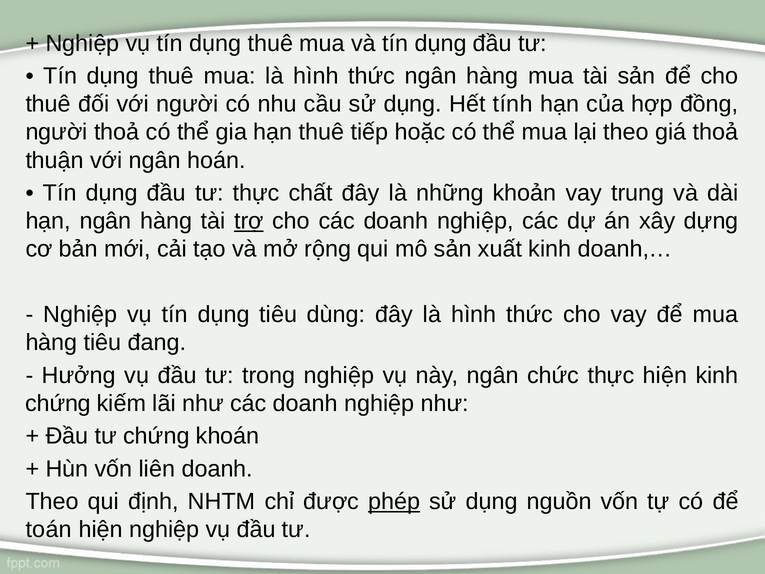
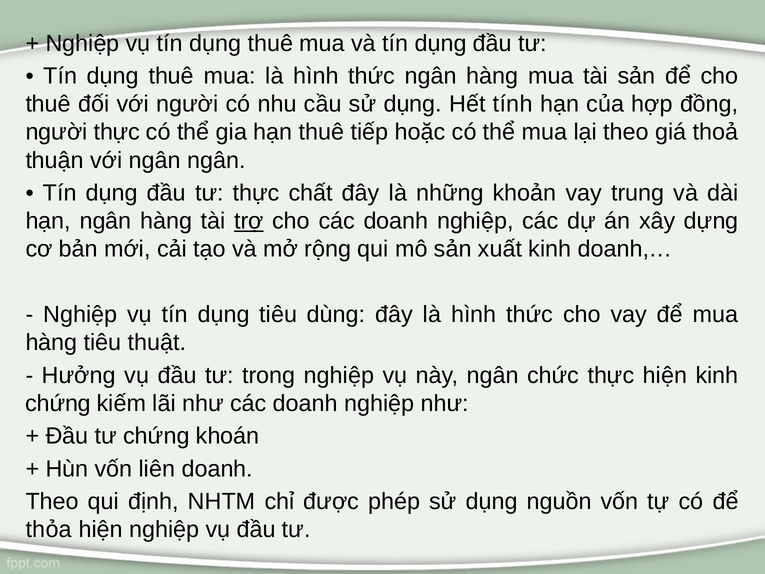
người thoả: thoả -> thực
ngân hoán: hoán -> ngân
đang: đang -> thuật
phép underline: present -> none
toán: toán -> thỏa
